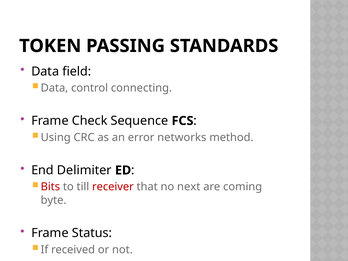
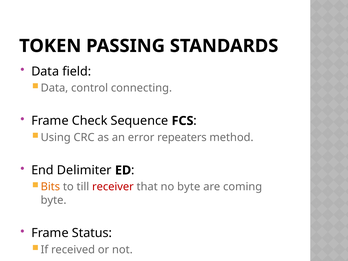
networks: networks -> repeaters
Bits colour: red -> orange
no next: next -> byte
